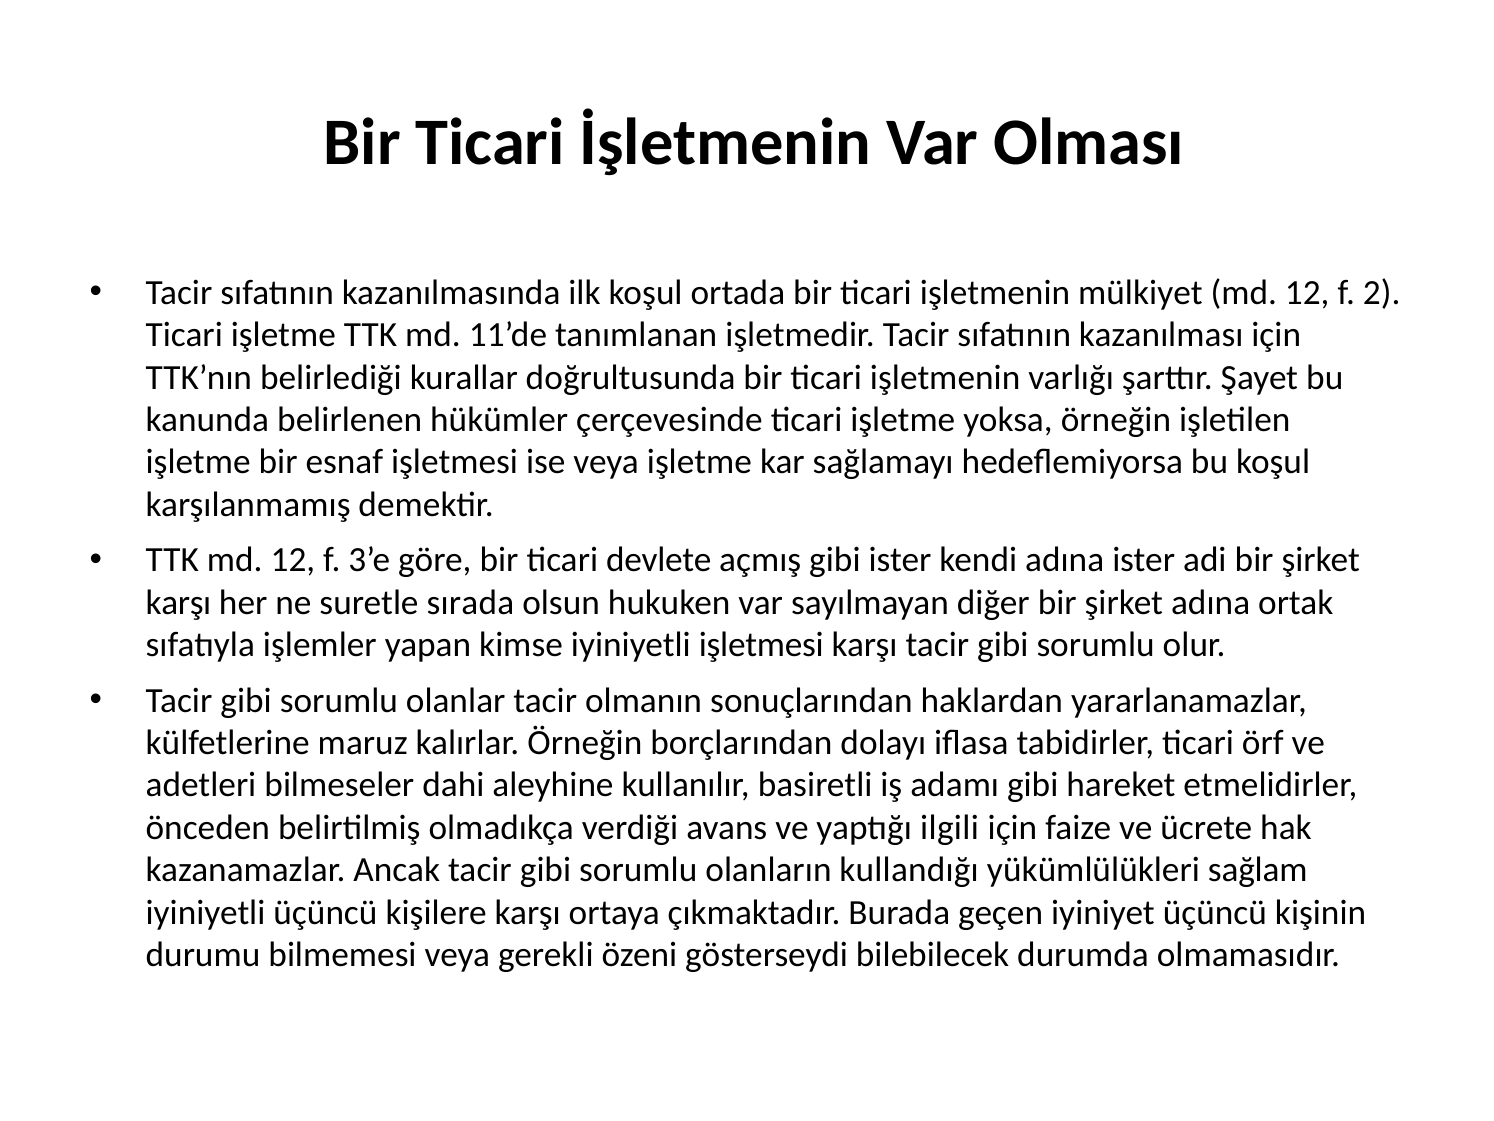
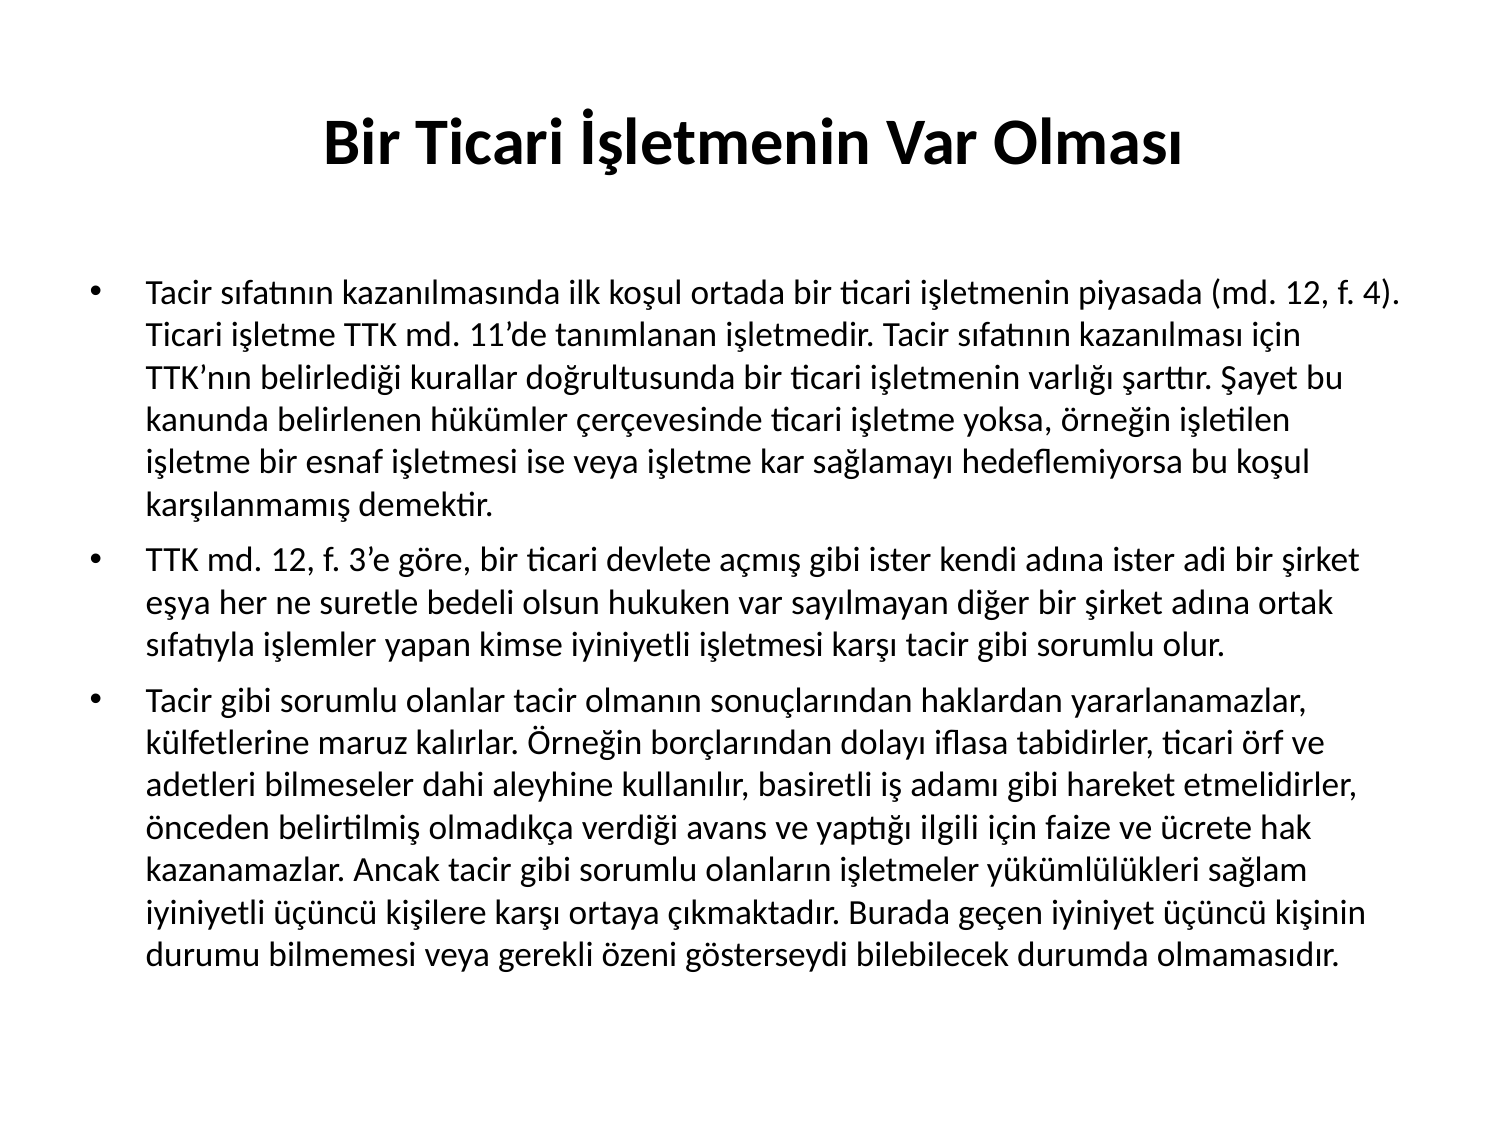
mülkiyet: mülkiyet -> piyasada
2: 2 -> 4
karşı at (178, 602): karşı -> eşya
sırada: sırada -> bedeli
kullandığı: kullandığı -> işletmeler
